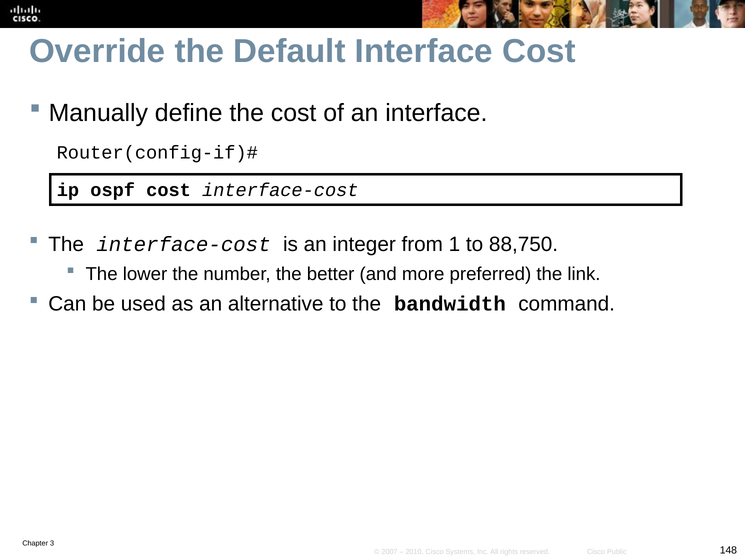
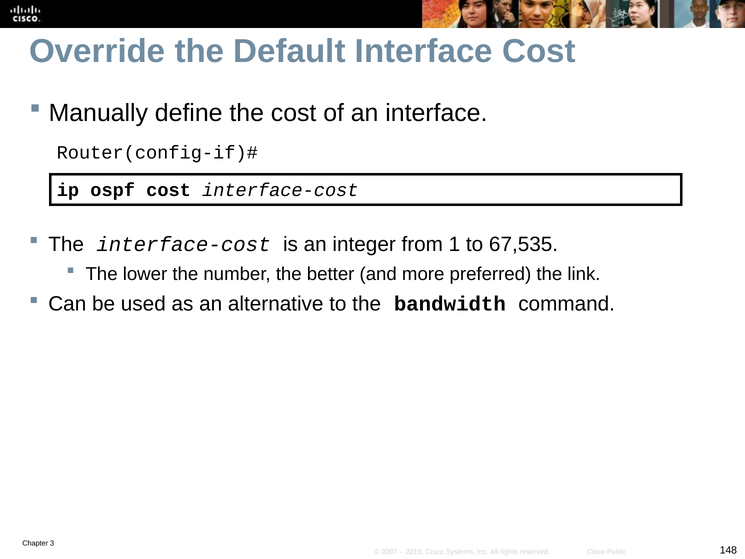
88,750: 88,750 -> 67,535
